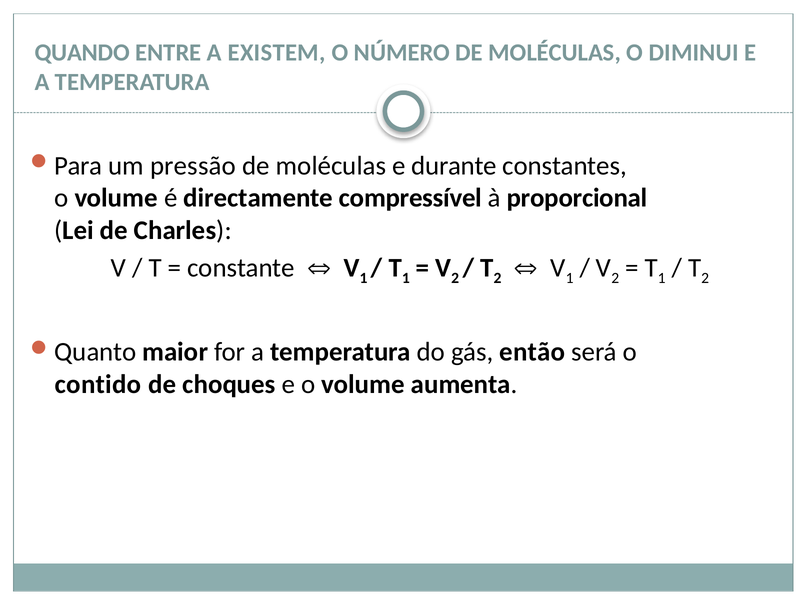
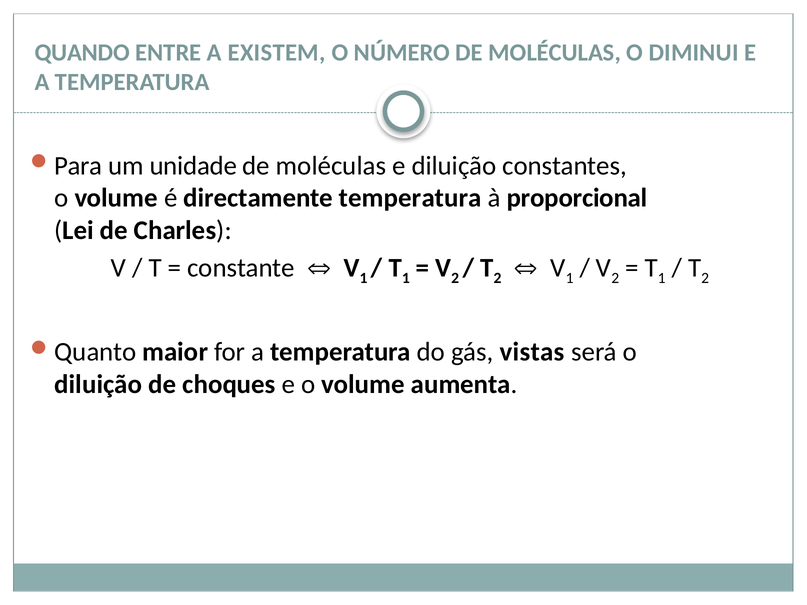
pressão: pressão -> unidade
e durante: durante -> diluição
directamente compressível: compressível -> temperatura
então: então -> vistas
contido at (98, 384): contido -> diluição
